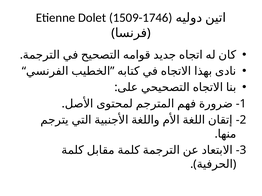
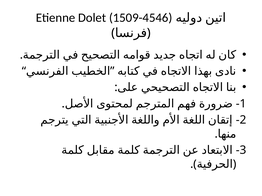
1509-1746: 1509-1746 -> 1509-4546
